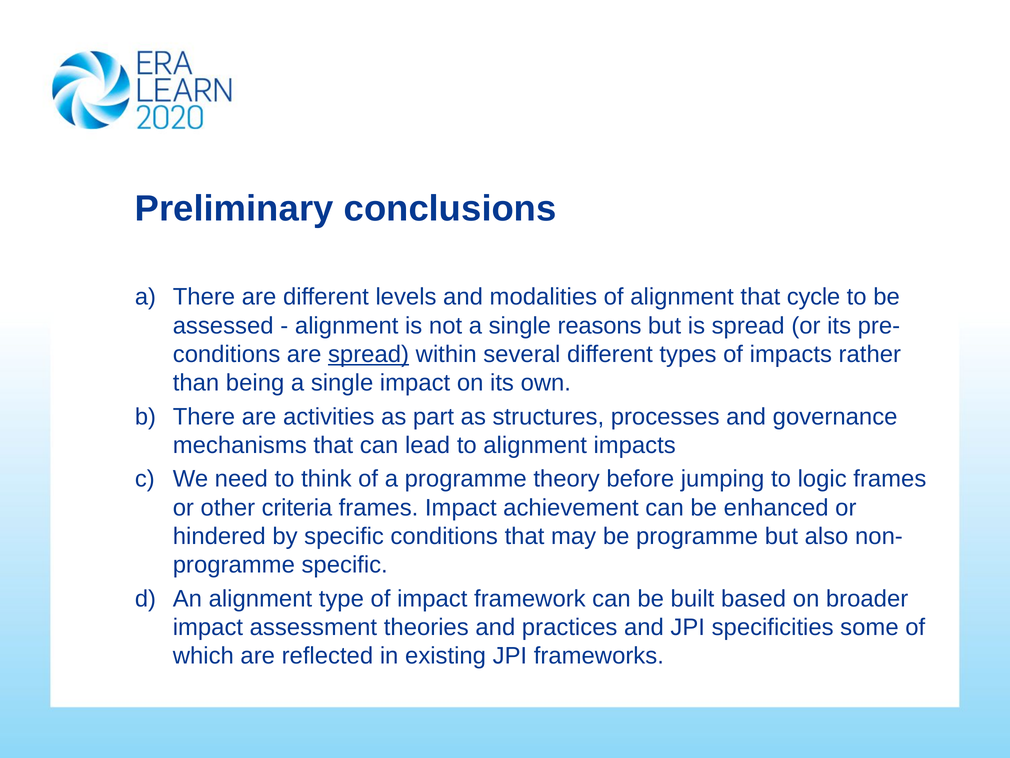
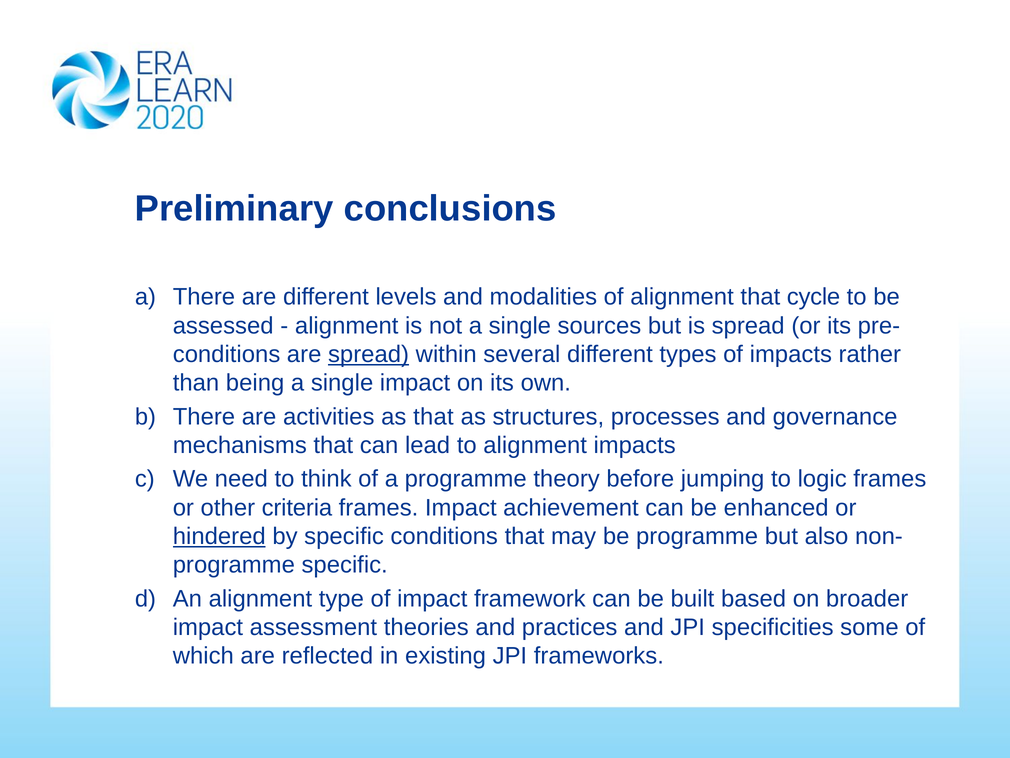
reasons: reasons -> sources
as part: part -> that
hindered underline: none -> present
